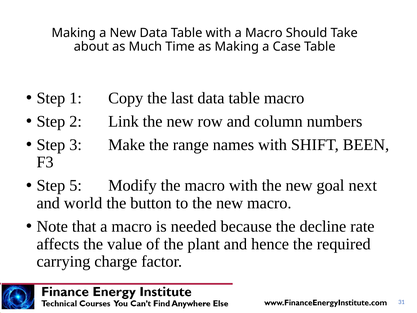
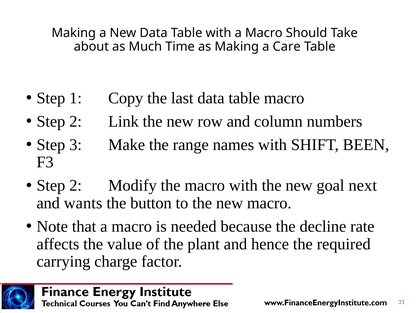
Case: Case -> Care
5 at (76, 185): 5 -> 2
world: world -> wants
